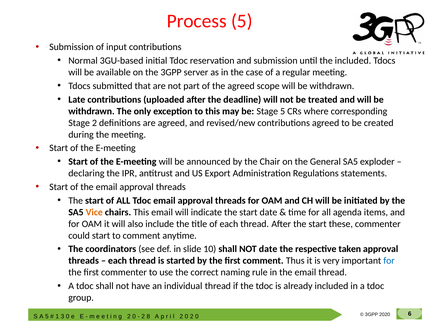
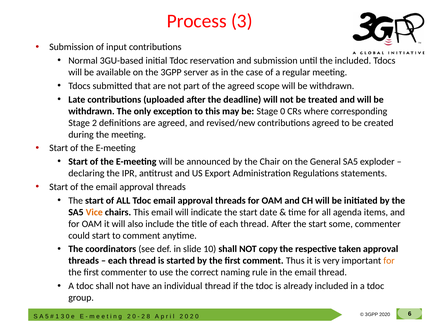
Process 5: 5 -> 3
Stage 5: 5 -> 0
these: these -> some
NOT date: date -> copy
for at (389, 261) colour: blue -> orange
